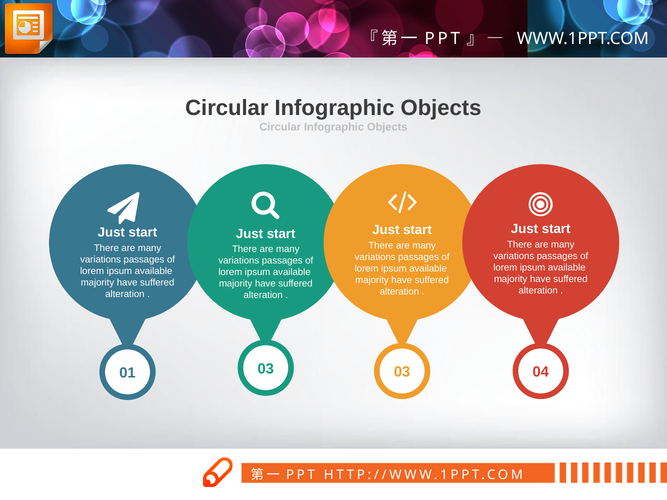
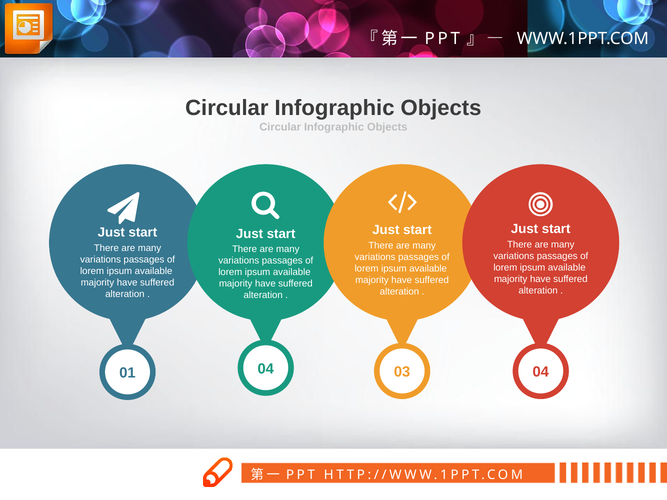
01 03: 03 -> 04
